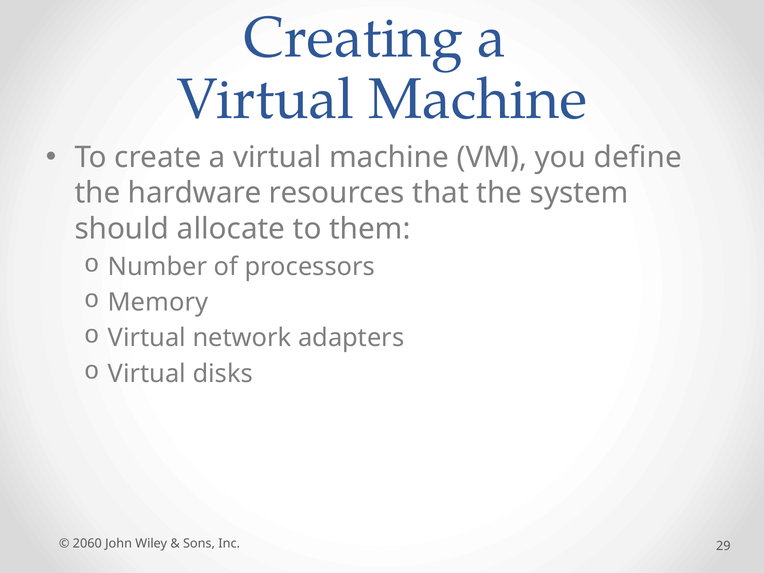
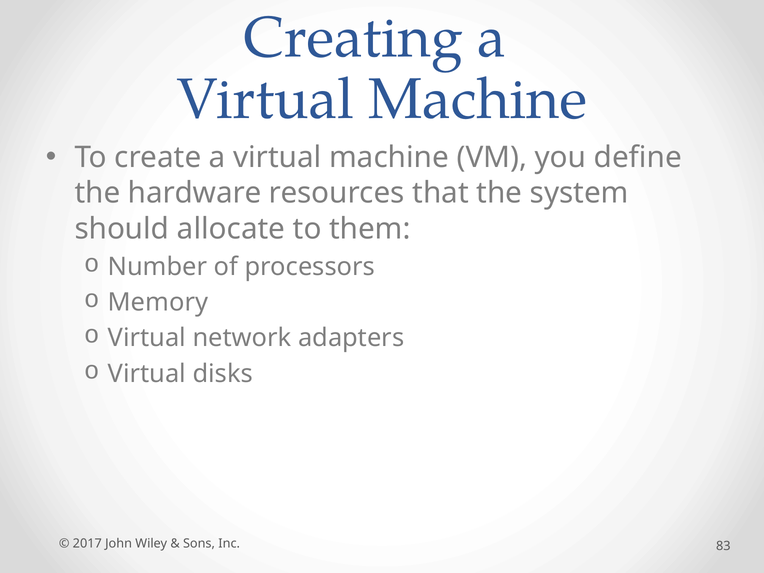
2060: 2060 -> 2017
29: 29 -> 83
